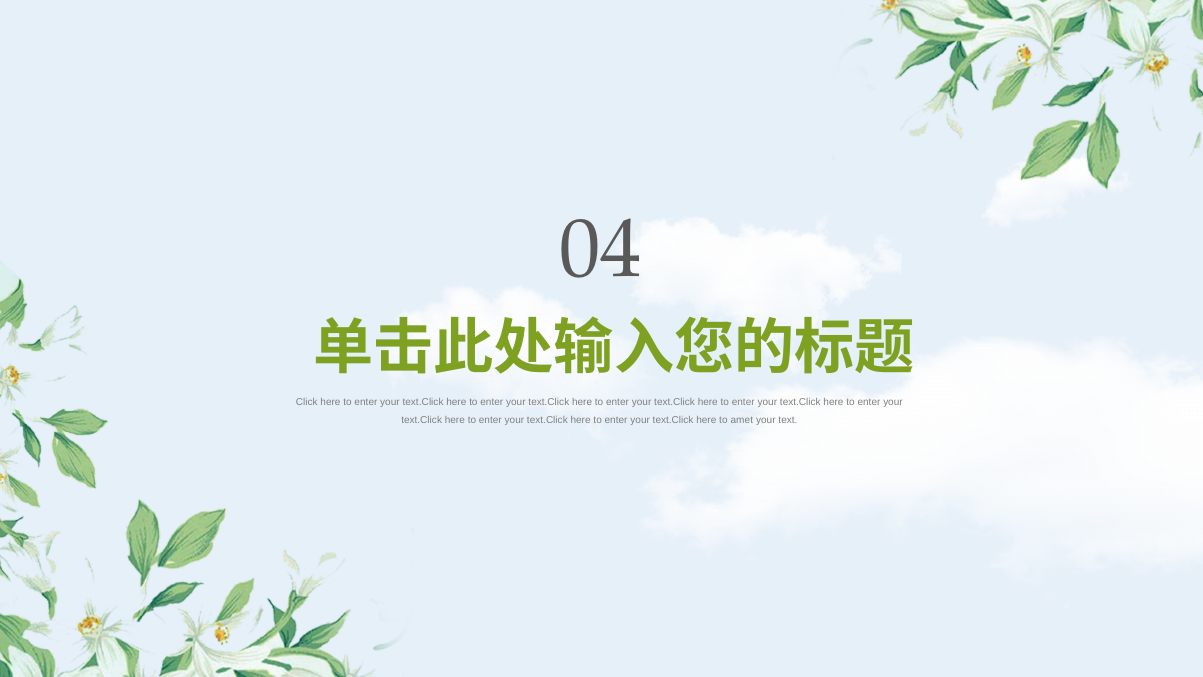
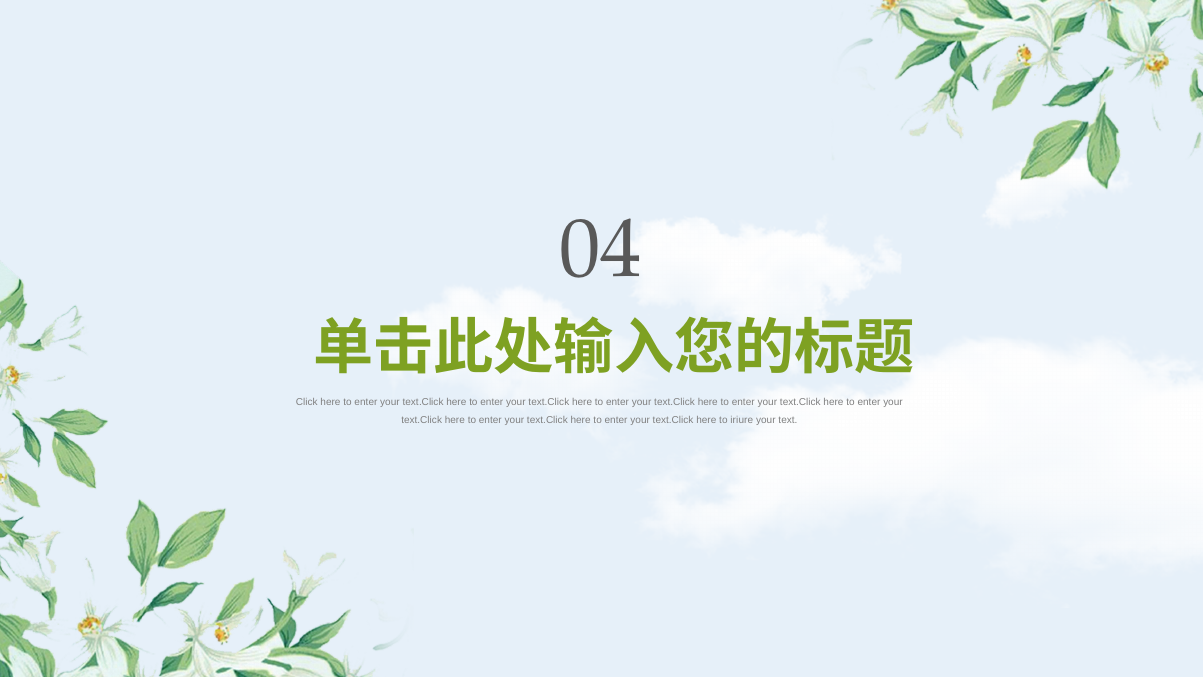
amet: amet -> iriure
